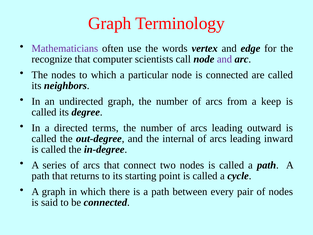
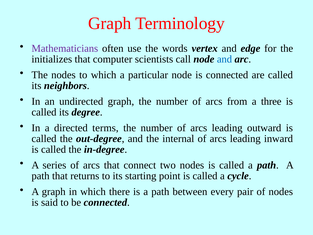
recognize: recognize -> initializes
and at (224, 59) colour: purple -> blue
keep: keep -> three
